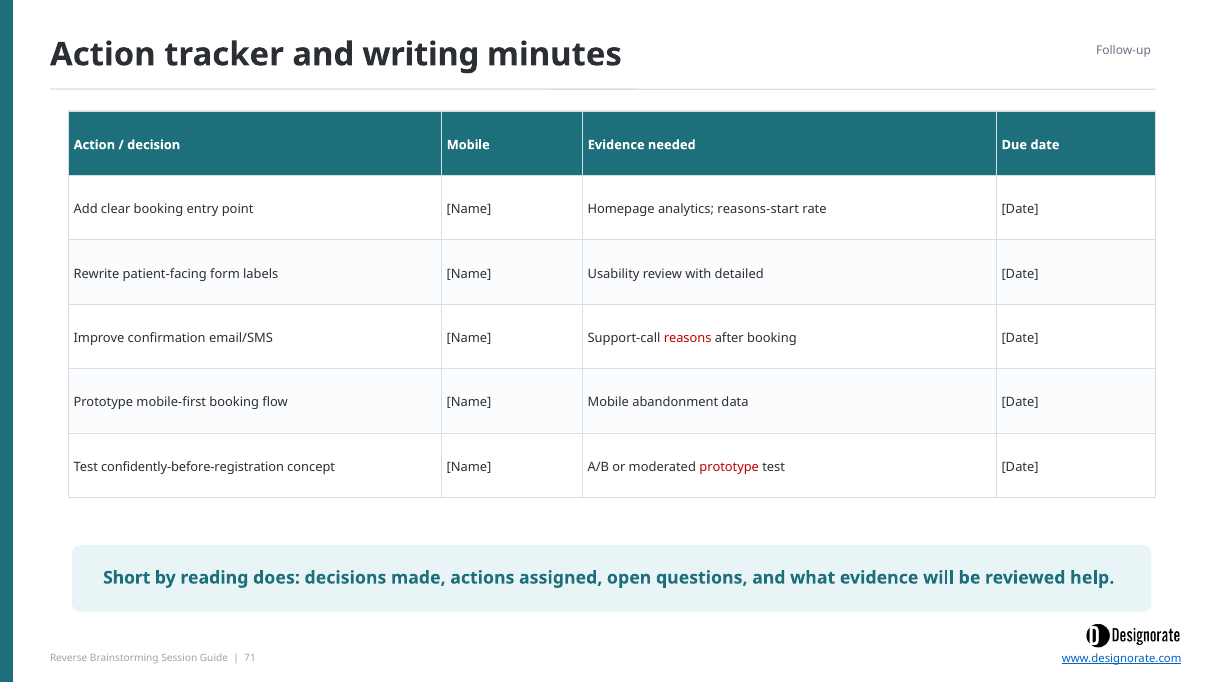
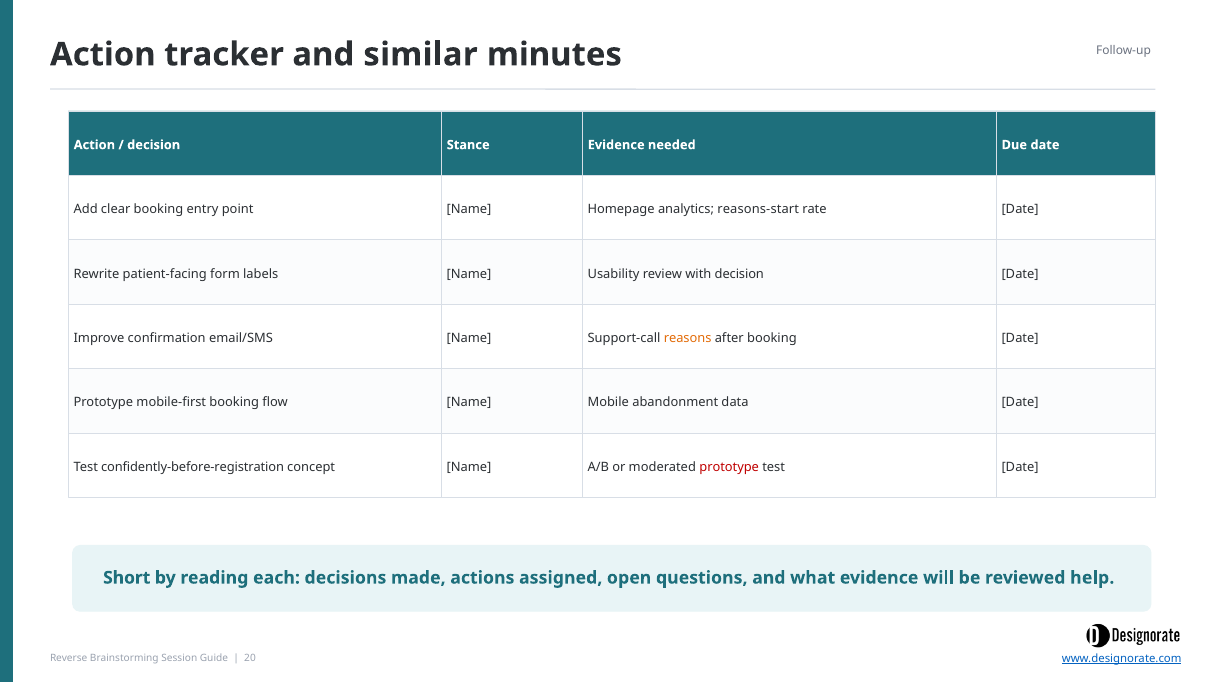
writing: writing -> similar
decision Mobile: Mobile -> Stance
with detailed: detailed -> decision
reasons colour: red -> orange
does: does -> each
71: 71 -> 20
